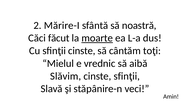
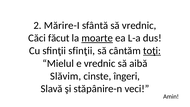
să noastră: noastră -> vrednic
sfinţii cinste: cinste -> sfinţii
toţi underline: none -> present
cinste sfinţii: sfinţii -> îngeri
